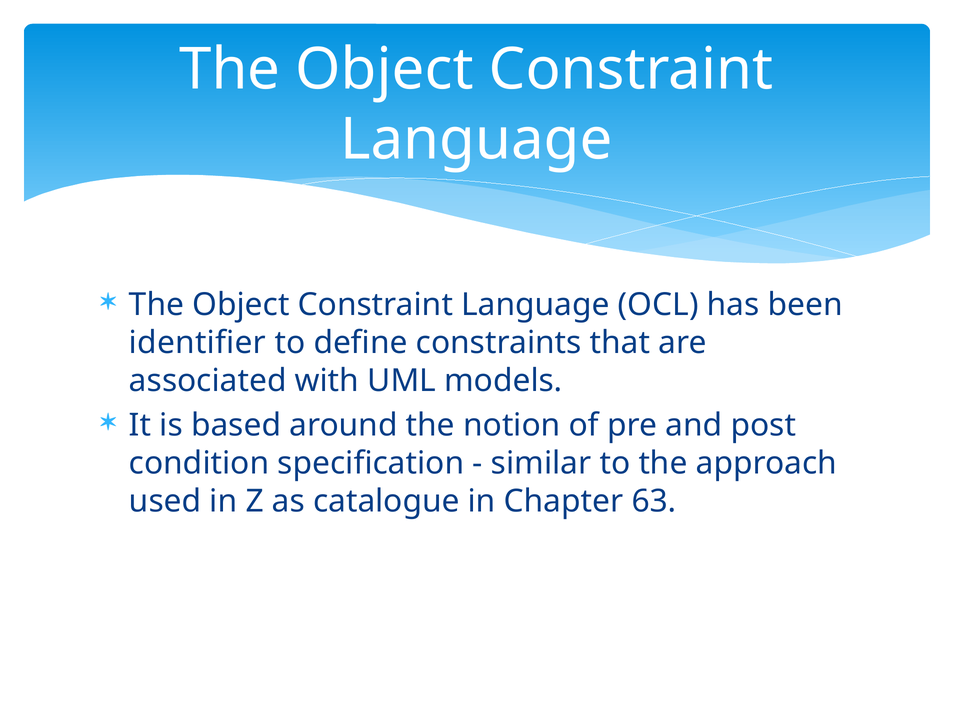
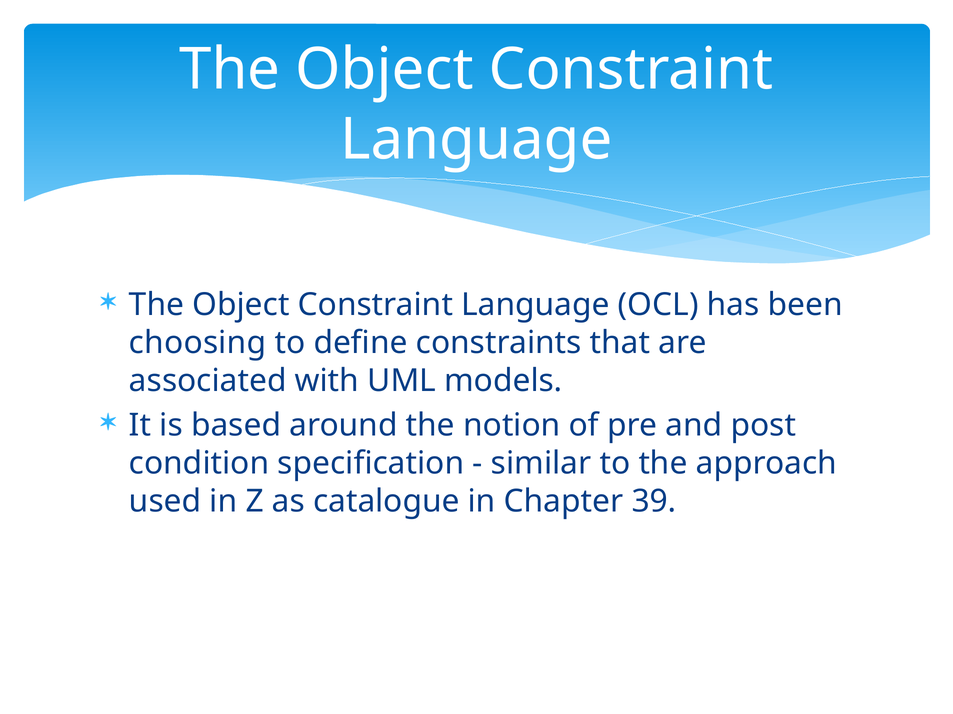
identifier: identifier -> choosing
63: 63 -> 39
